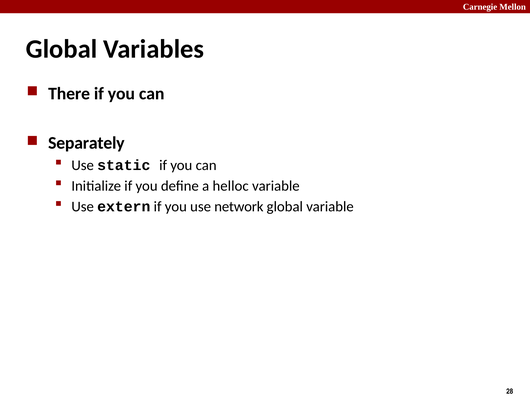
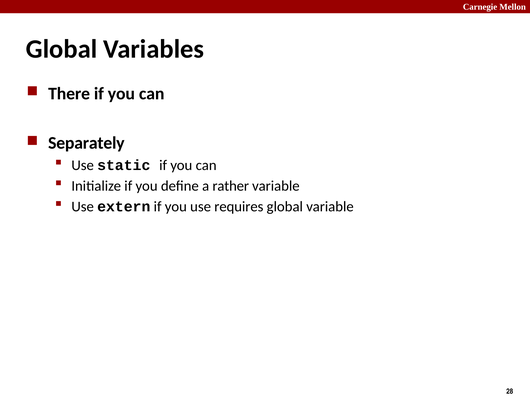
helloc: helloc -> rather
network: network -> requires
